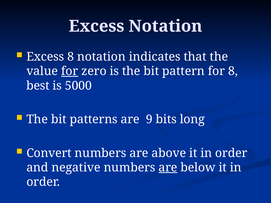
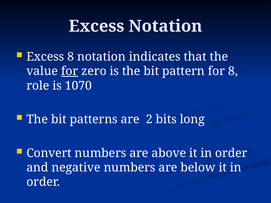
best: best -> role
5000: 5000 -> 1070
9: 9 -> 2
are at (168, 168) underline: present -> none
